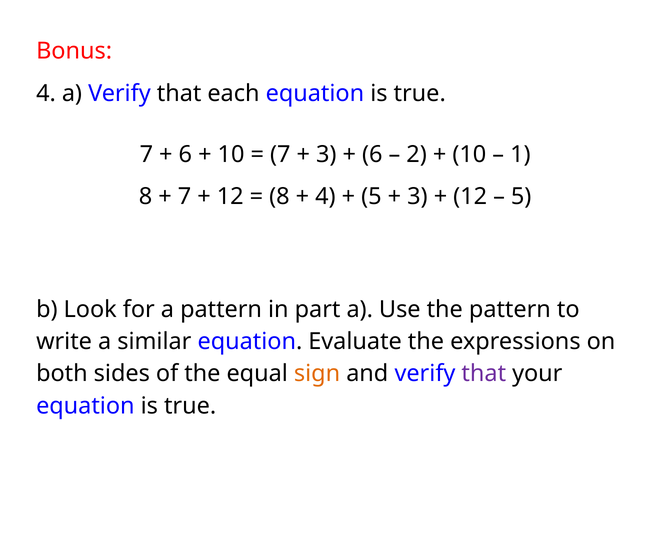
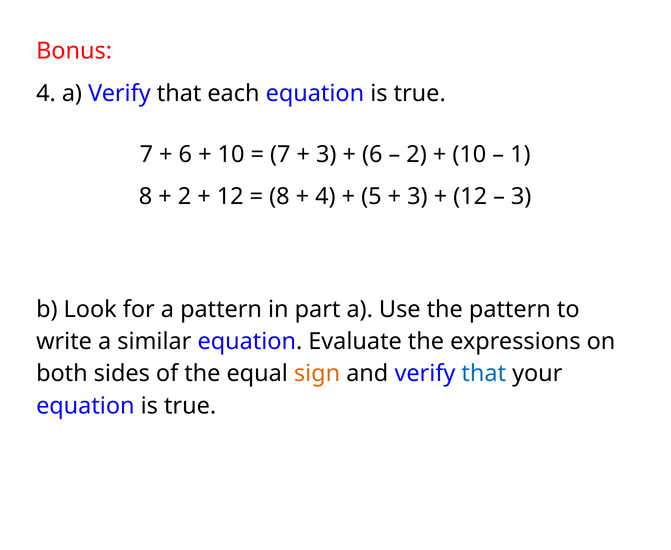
7 at (184, 197): 7 -> 2
5 at (521, 197): 5 -> 3
that at (484, 374) colour: purple -> blue
